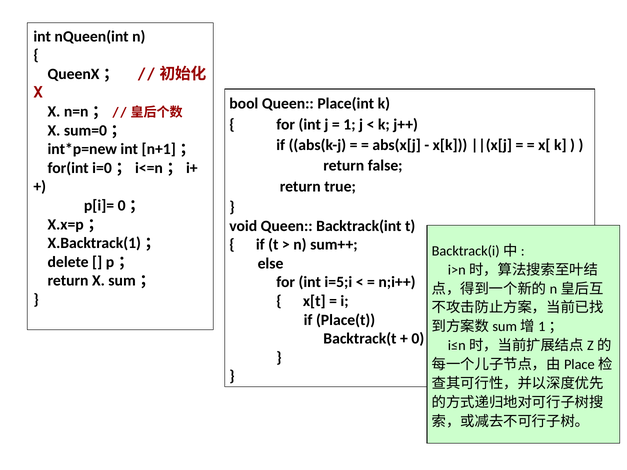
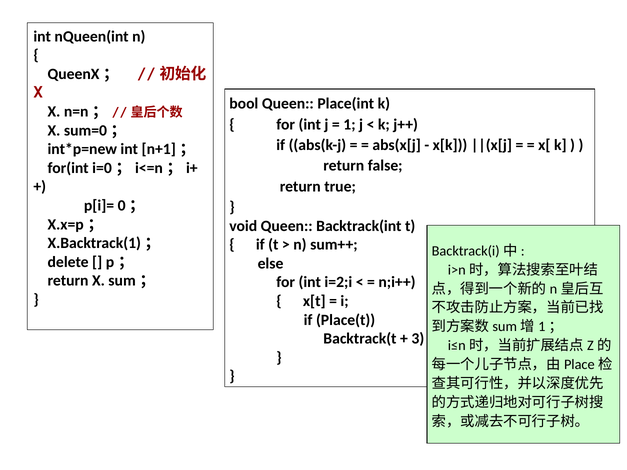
i=5;i: i=5;i -> i=2;i
0: 0 -> 3
